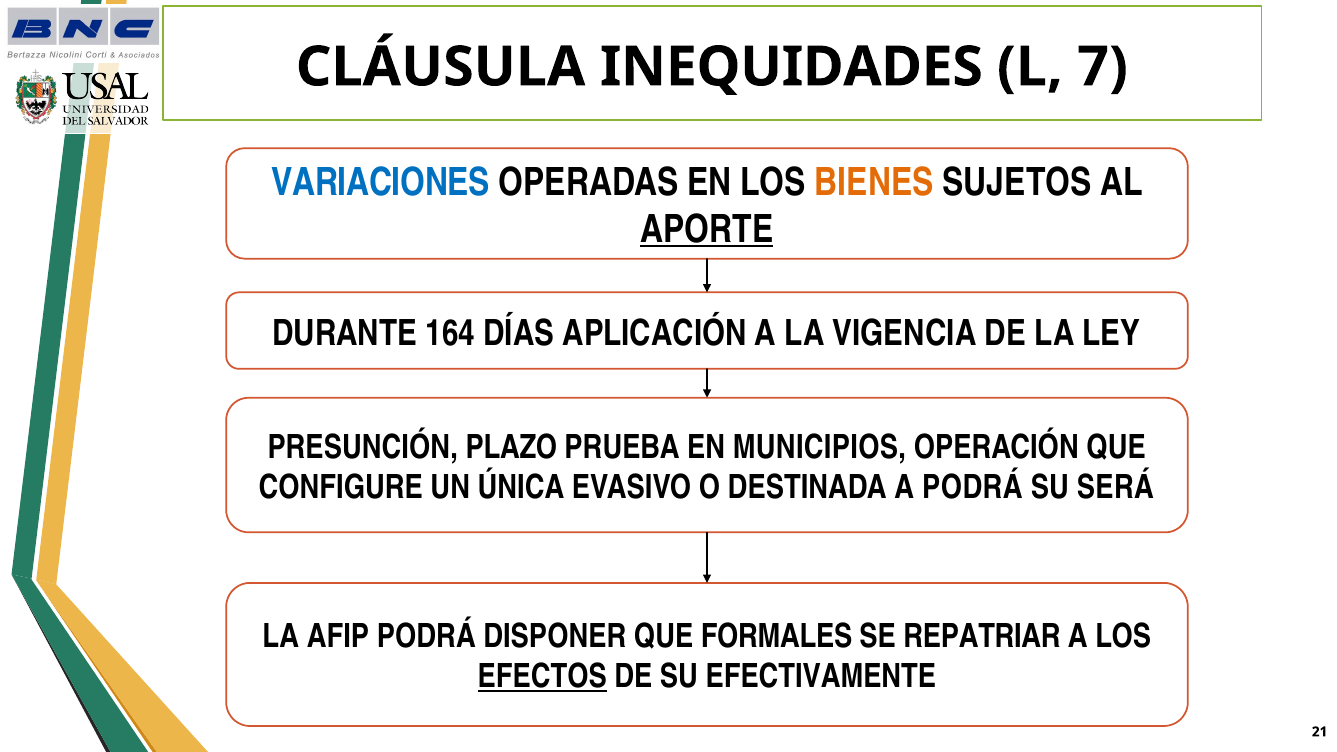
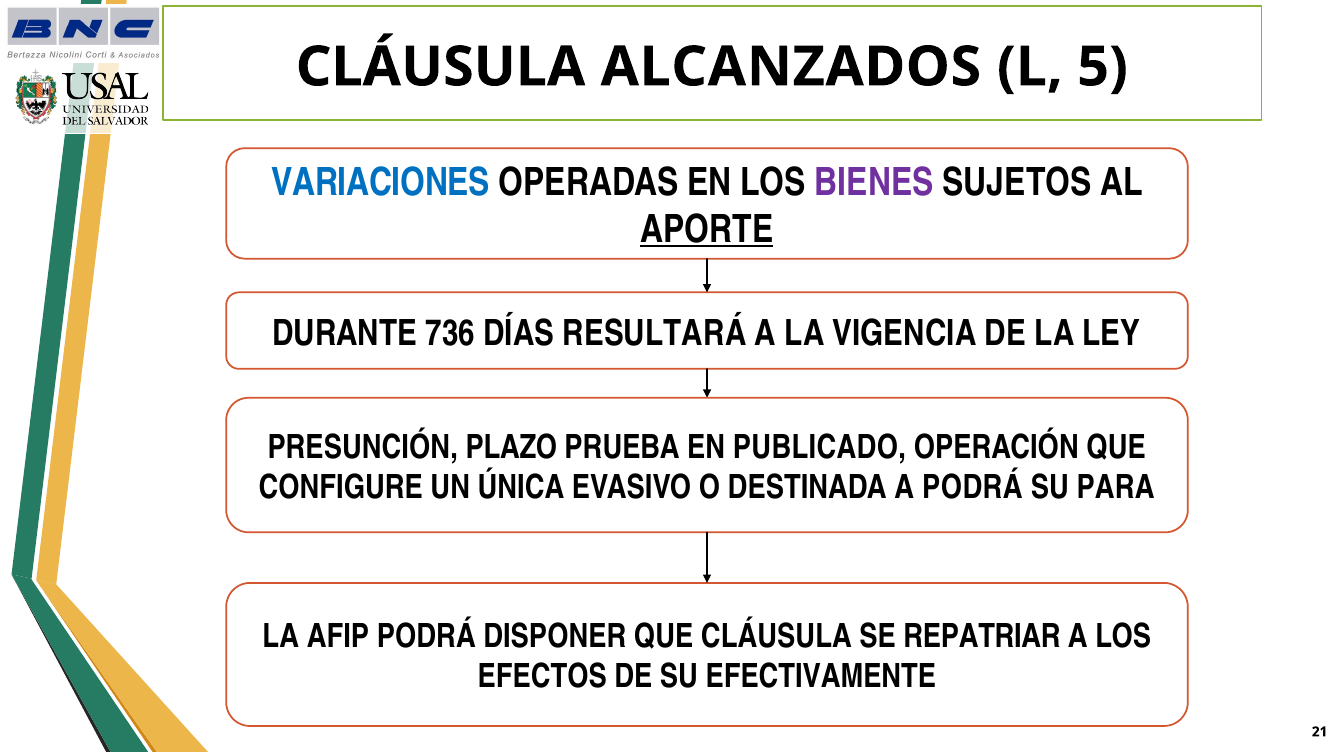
INEQUIDADES: INEQUIDADES -> ALCANZADOS
7: 7 -> 5
BIENES colour: orange -> purple
164: 164 -> 736
APLICACIÓN: APLICACIÓN -> RESULTARÁ
MUNICIPIOS: MUNICIPIOS -> PUBLICADO
SERÁ: SERÁ -> PARA
QUE FORMALES: FORMALES -> CLÁUSULA
EFECTOS underline: present -> none
